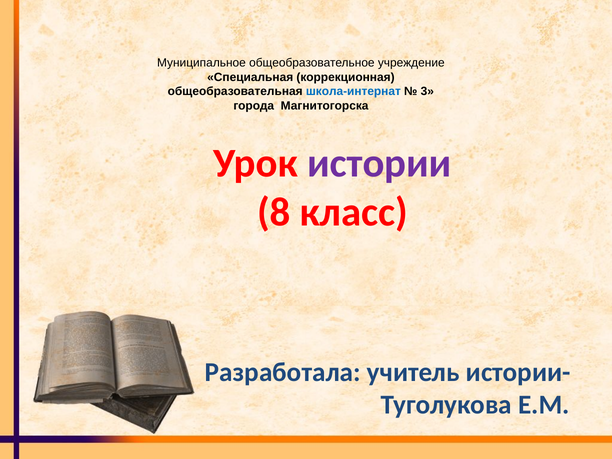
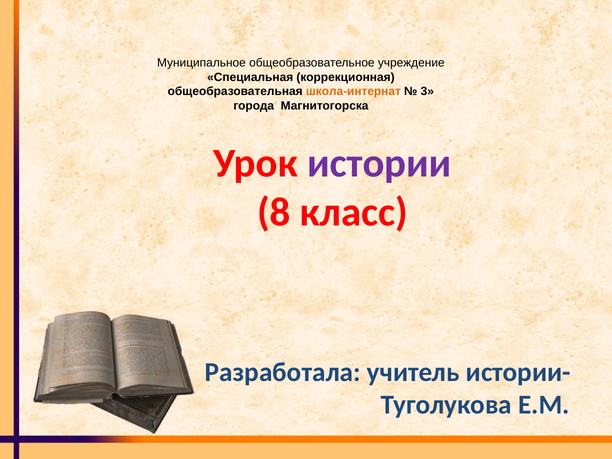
школа-интернат colour: blue -> orange
